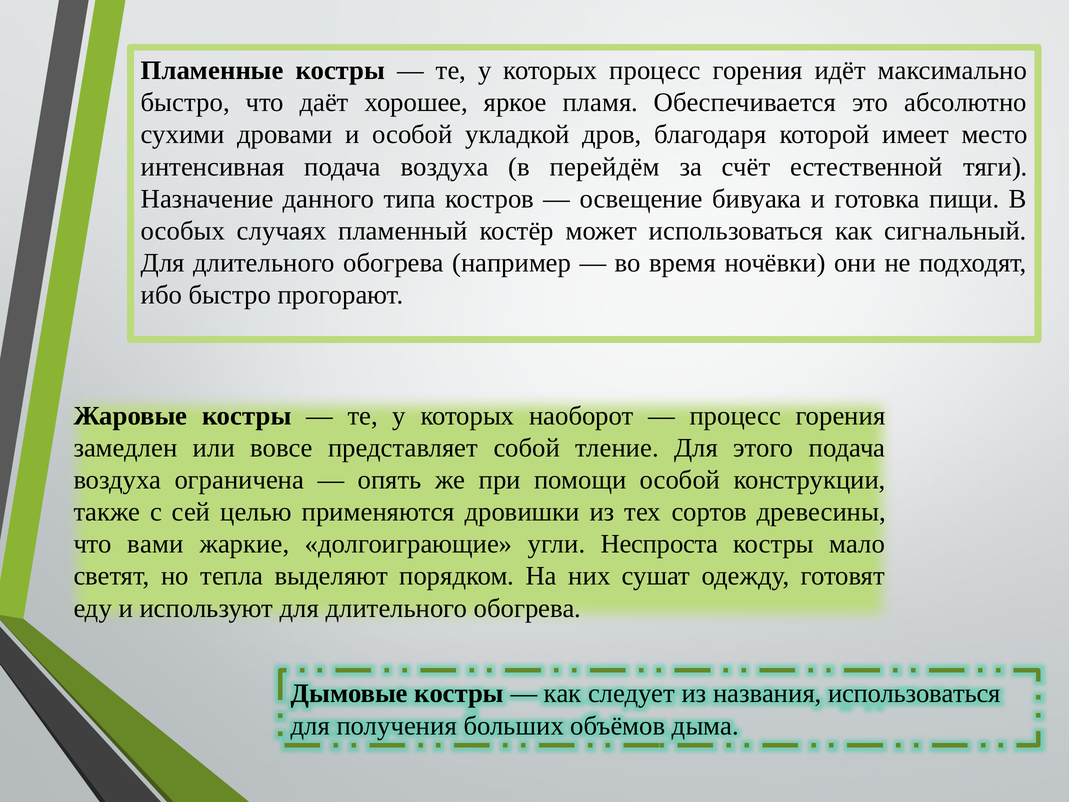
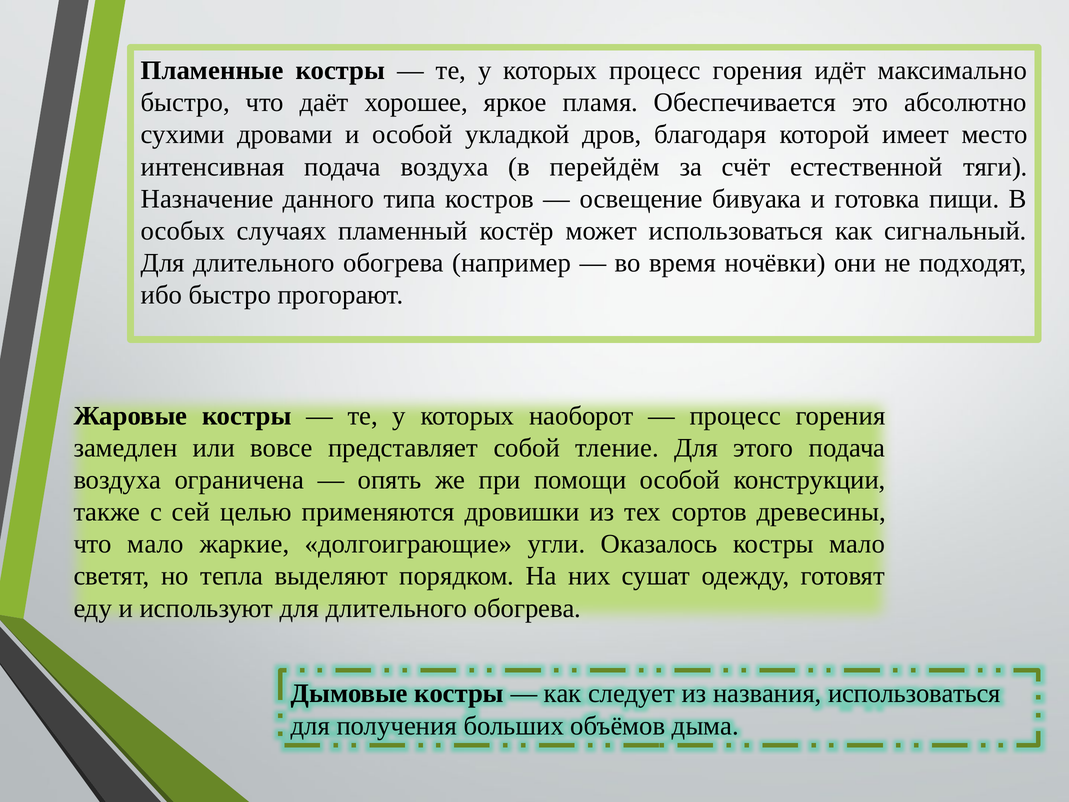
что вами: вами -> мало
Неспроста: Неспроста -> Оказалось
